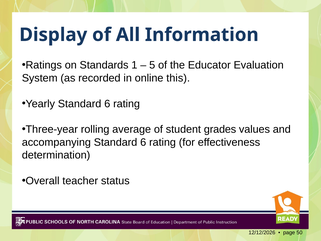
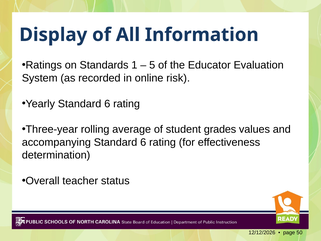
this: this -> risk
